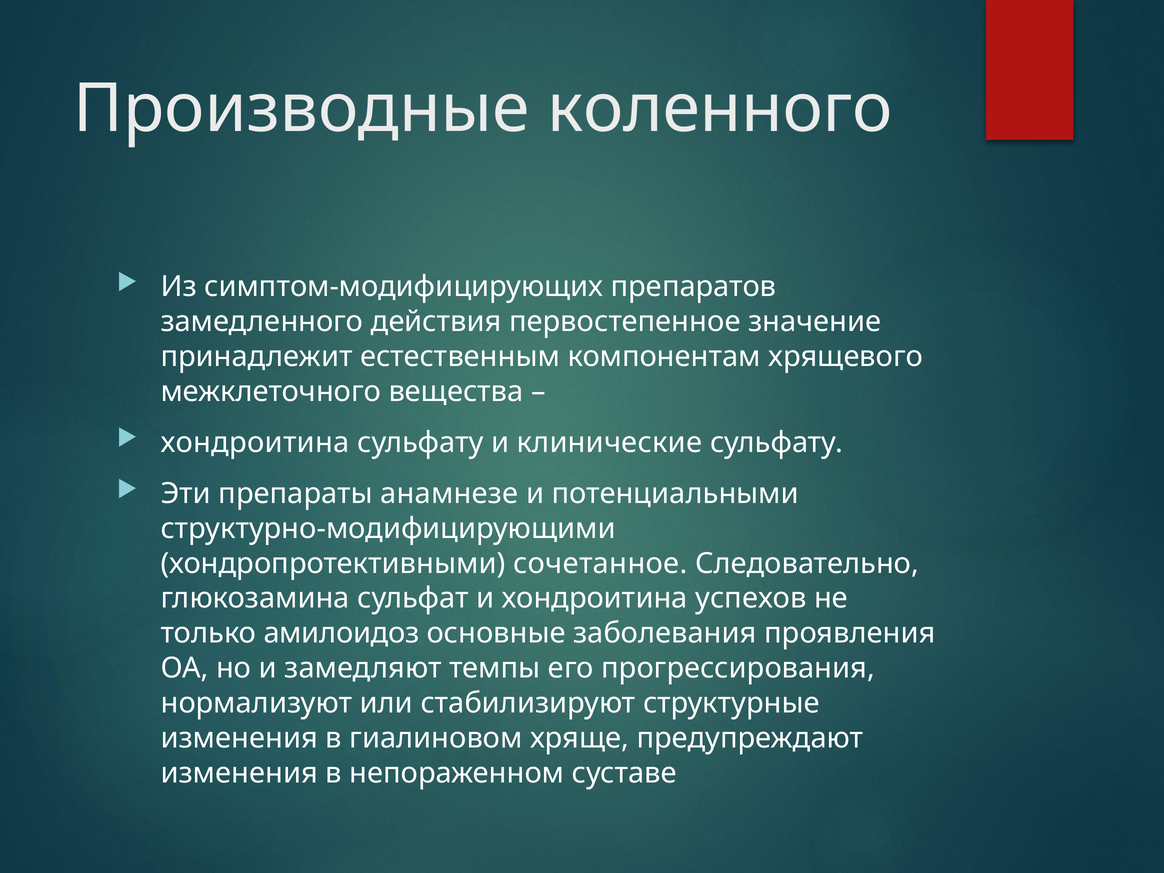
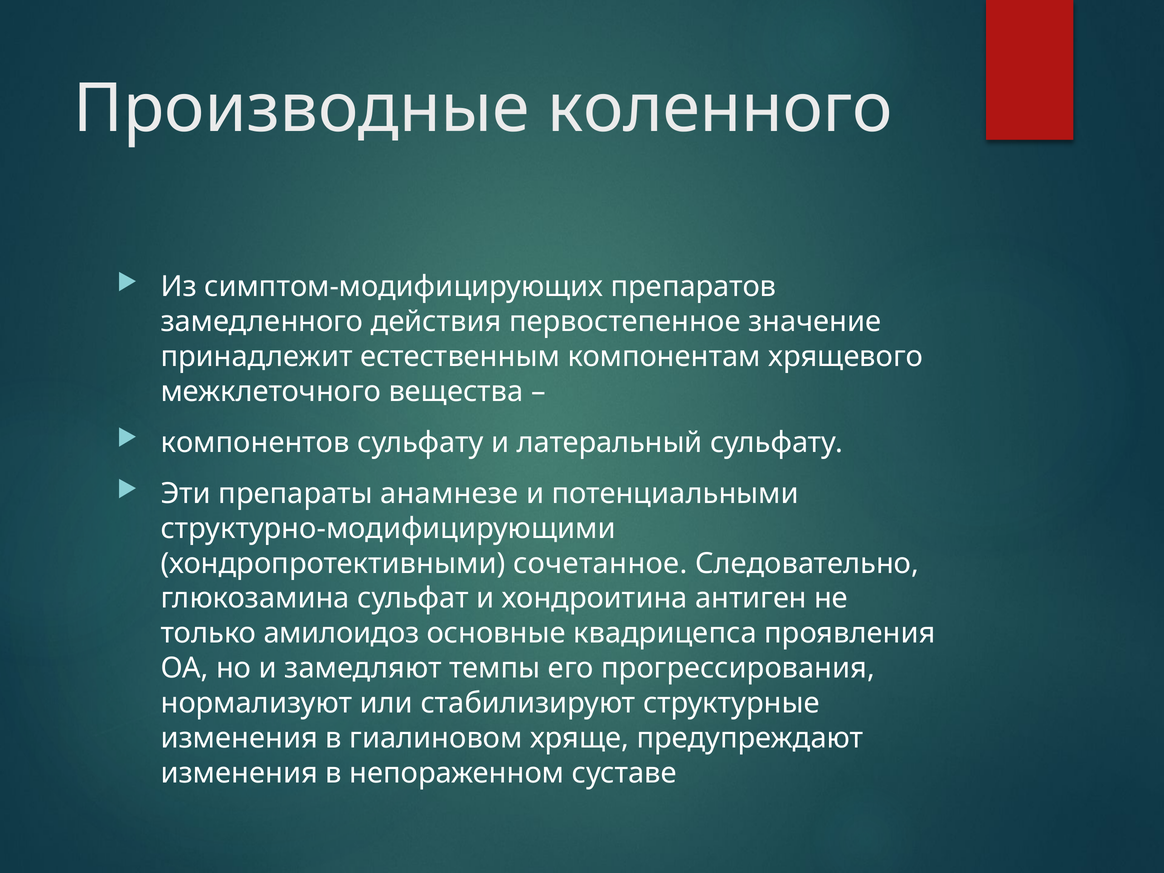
хондроитина at (255, 443): хондроитина -> компонентов
клинические: клинические -> латеральный
успехов: успехов -> антиген
заболевания: заболевания -> квадрицепса
